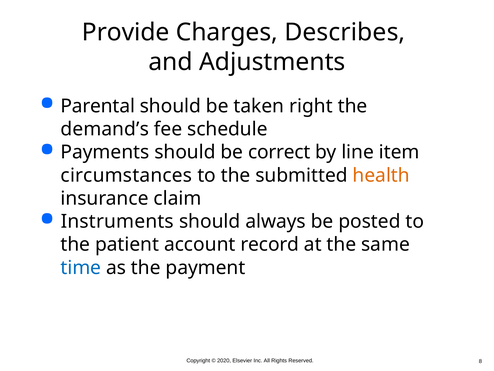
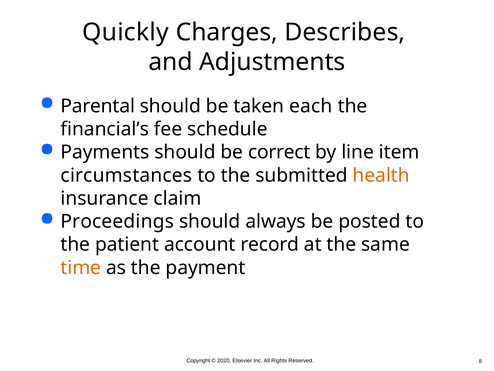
Provide: Provide -> Quickly
right: right -> each
demand’s: demand’s -> financial’s
Instruments: Instruments -> Proceedings
time colour: blue -> orange
